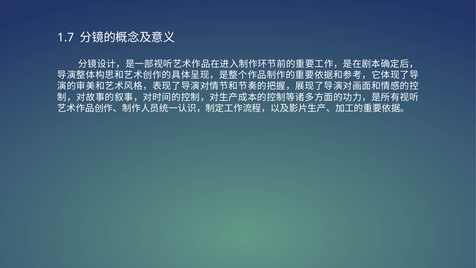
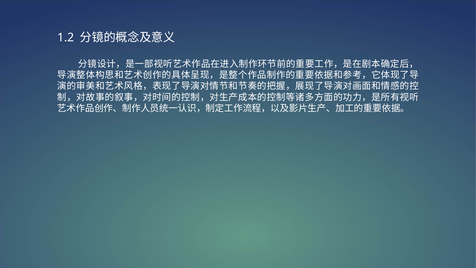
1.7: 1.7 -> 1.2
